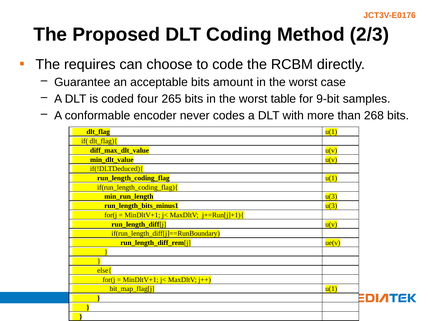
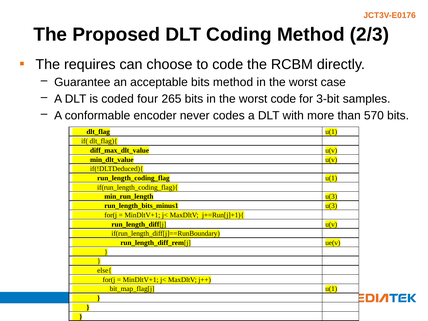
bits amount: amount -> method
worst table: table -> code
9-bit: 9-bit -> 3-bit
268: 268 -> 570
